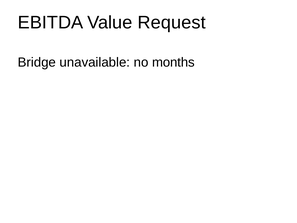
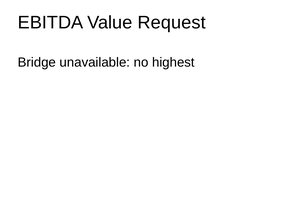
months: months -> highest
